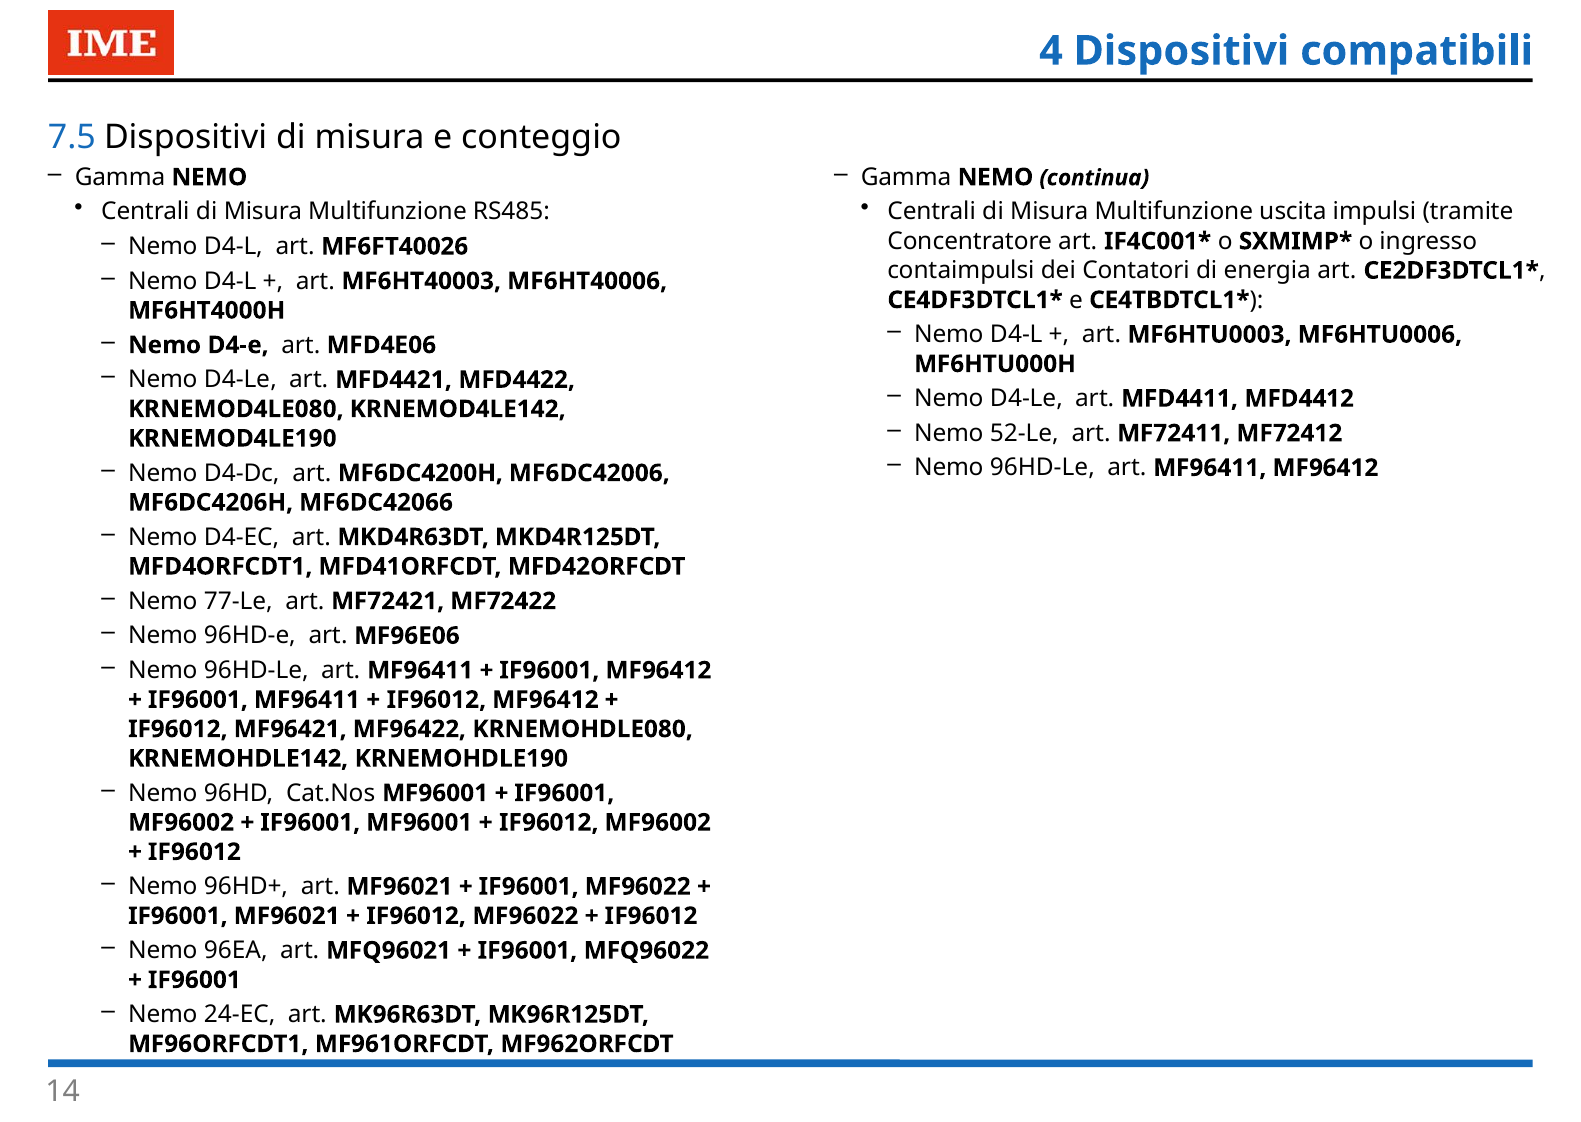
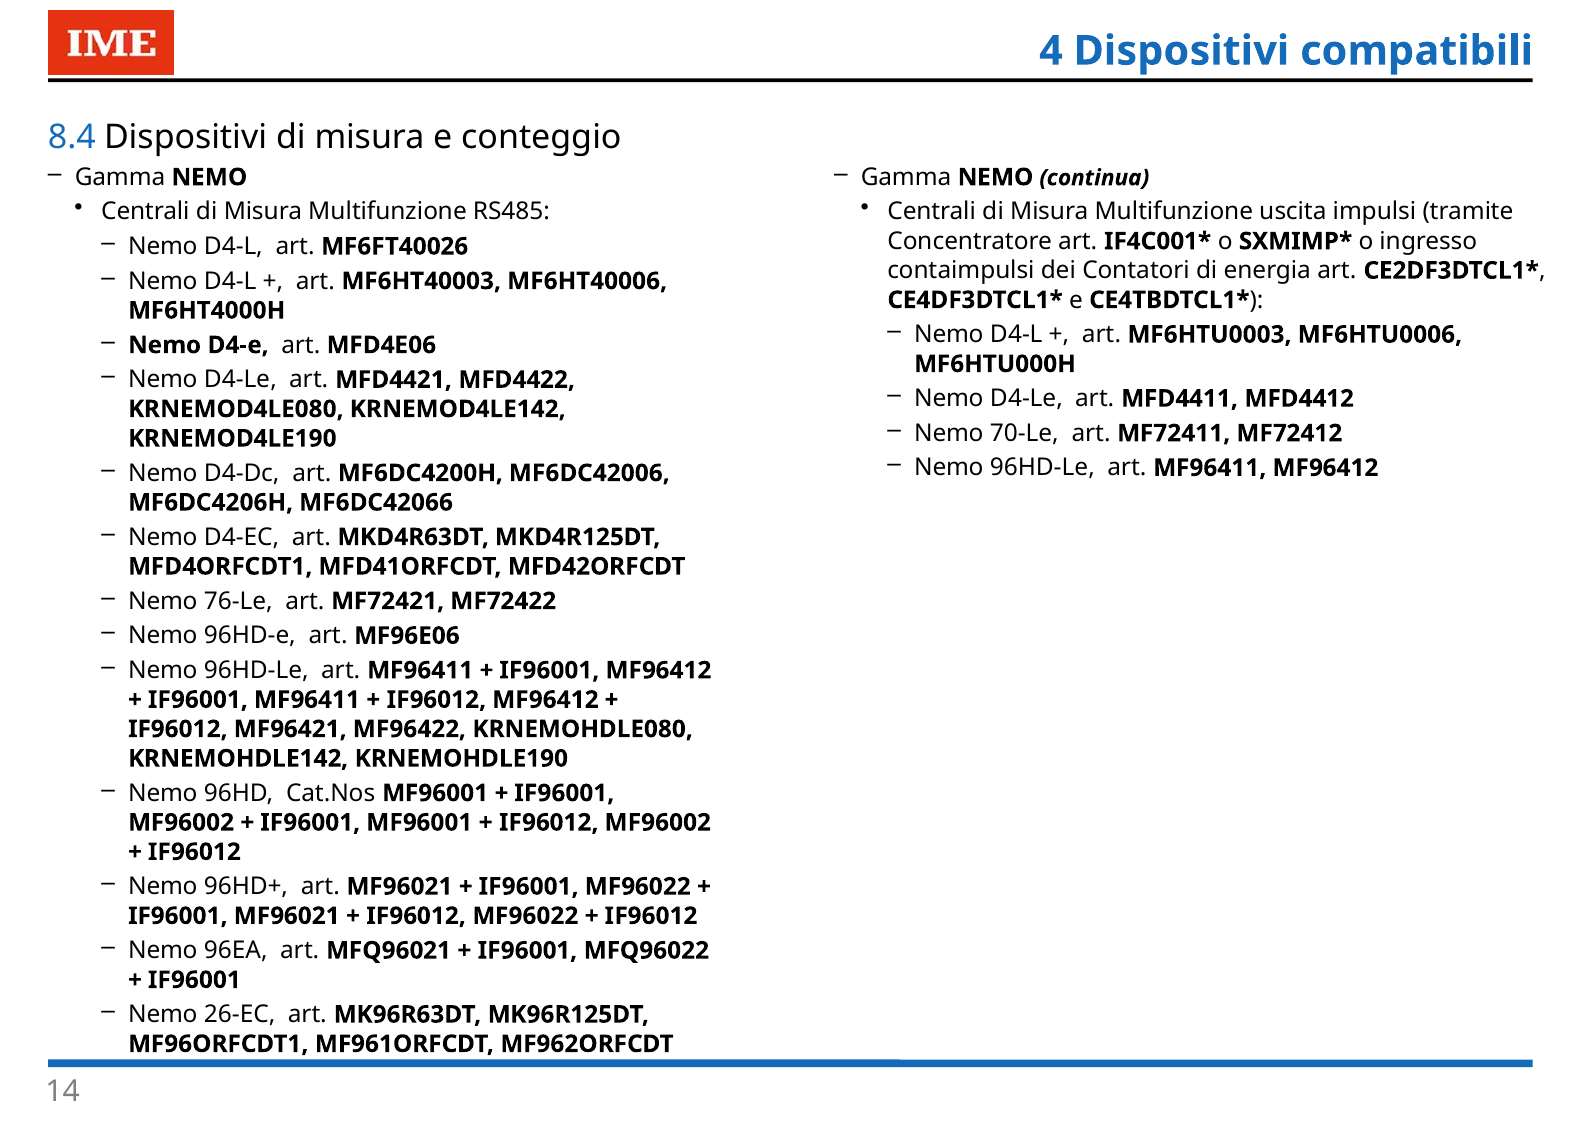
7.5: 7.5 -> 8.4
52-Le: 52-Le -> 70-Le
77-Le: 77-Le -> 76-Le
24-EC: 24-EC -> 26-EC
